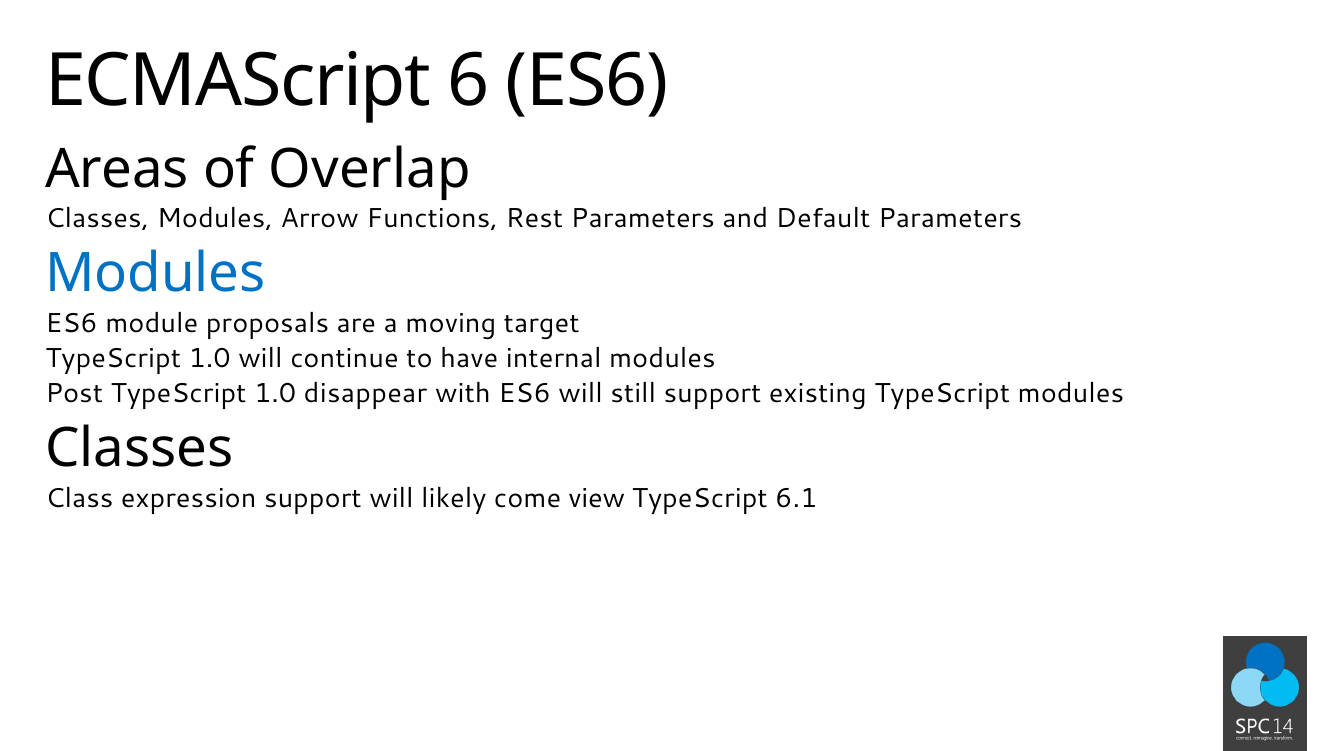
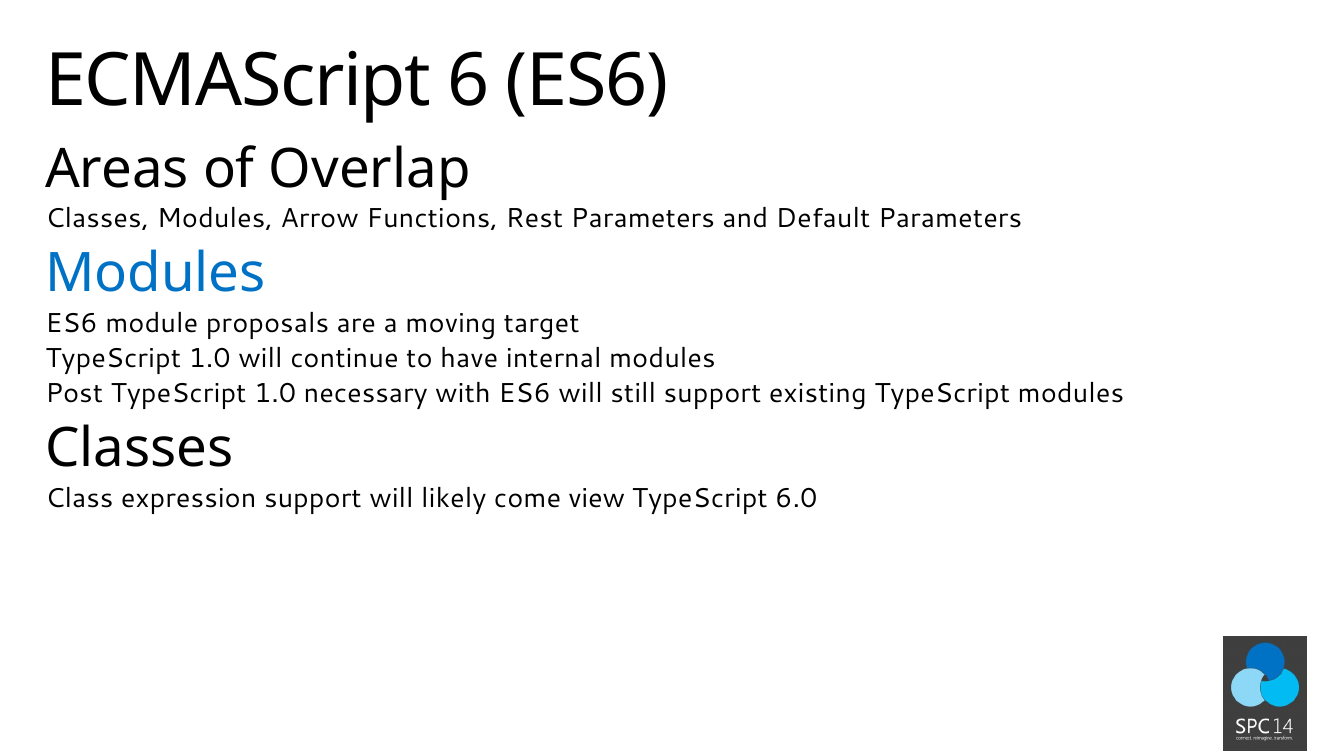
disappear: disappear -> necessary
6.1: 6.1 -> 6.0
